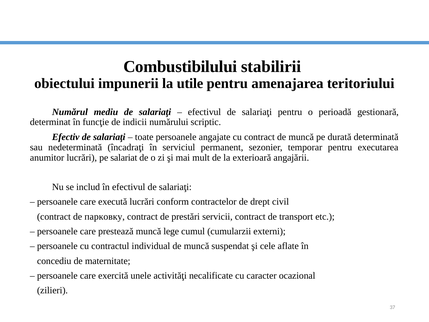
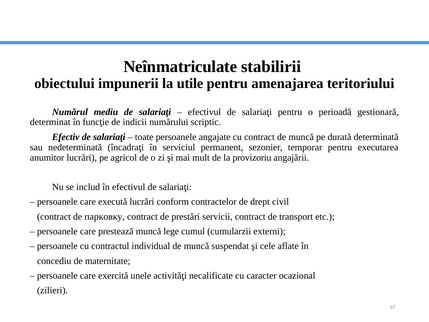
Combustibilului: Combustibilului -> Neînmatriculate
salariat: salariat -> agricol
exterioară: exterioară -> provizoriu
